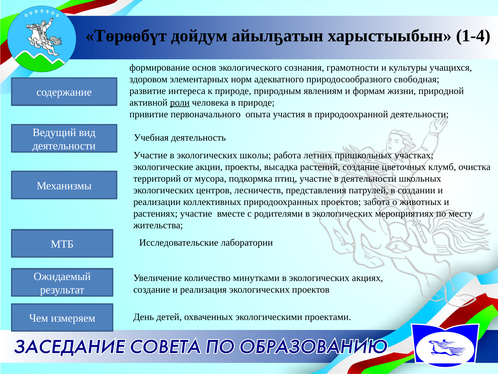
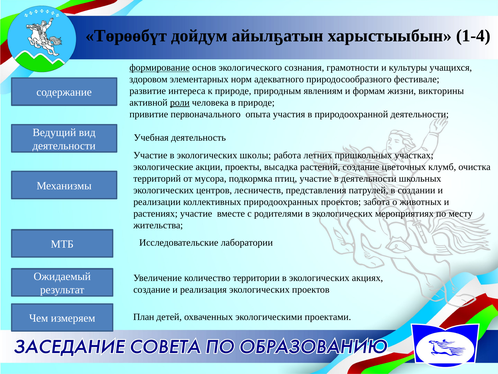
формирование underline: none -> present
свободная: свободная -> фестивале
природной: природной -> викторины
минутками: минутками -> территории
День: День -> План
